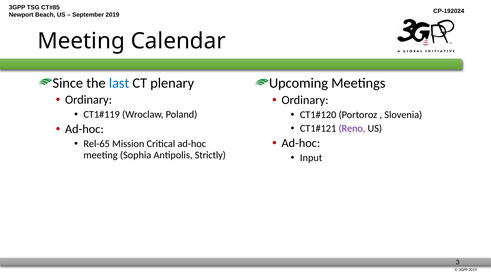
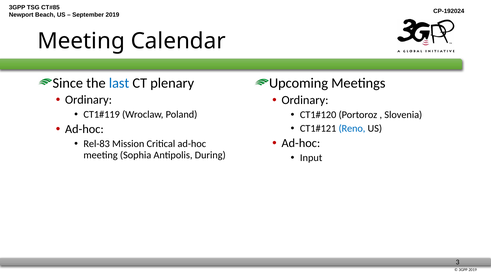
Reno colour: purple -> blue
Rel-65: Rel-65 -> Rel-83
Strictly: Strictly -> During
